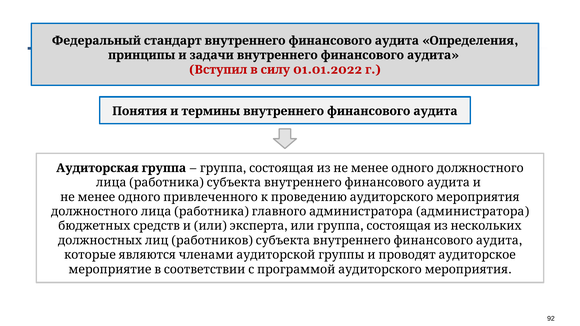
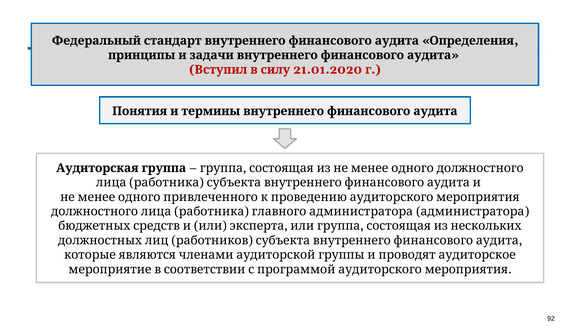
01.01.2022: 01.01.2022 -> 21.01.2020
